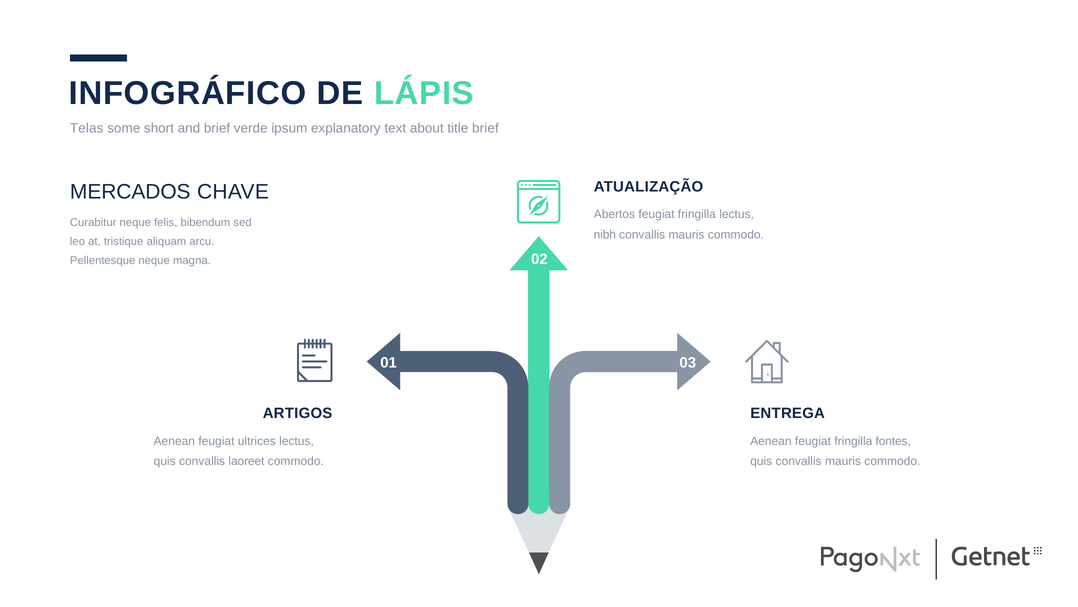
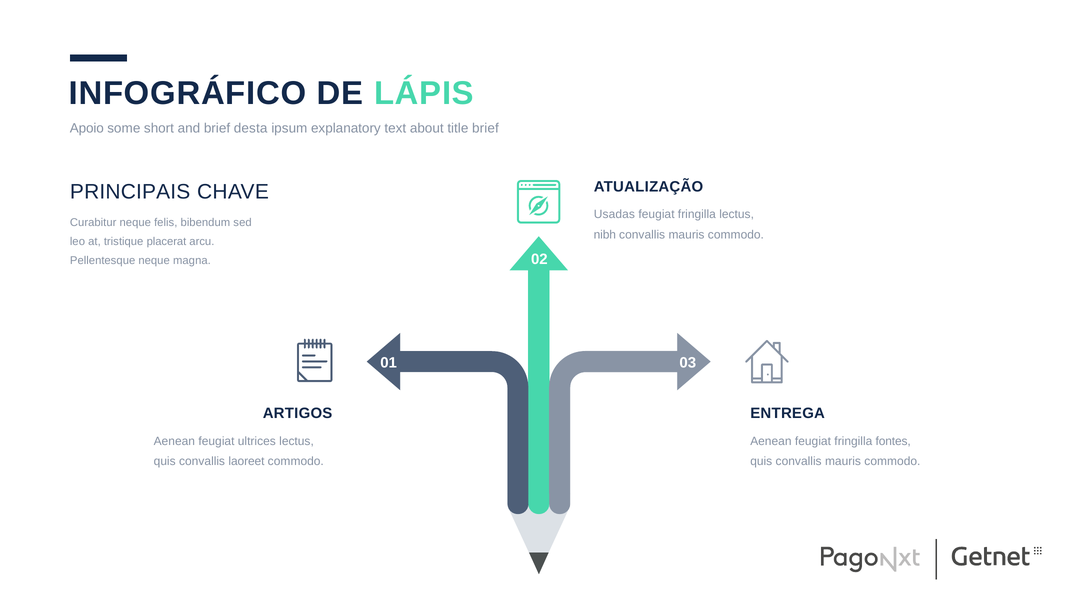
Telas: Telas -> Apoio
verde: verde -> desta
MERCADOS: MERCADOS -> PRINCIPAIS
Abertos: Abertos -> Usadas
aliquam: aliquam -> placerat
